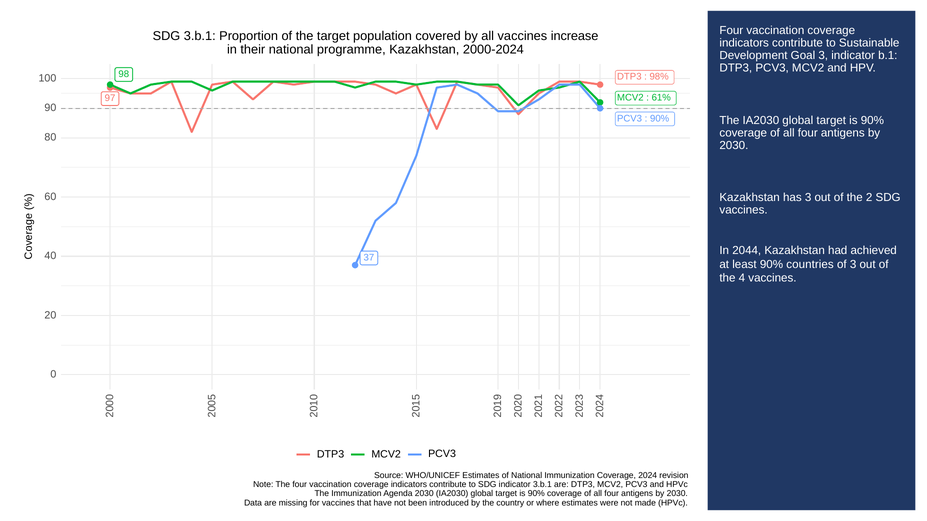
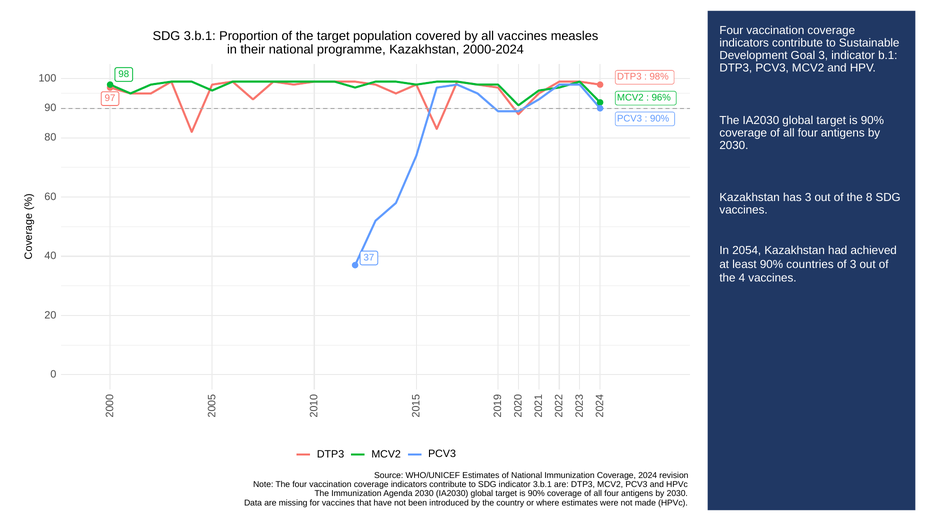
increase: increase -> measles
61%: 61% -> 96%
the 2: 2 -> 8
2044: 2044 -> 2054
